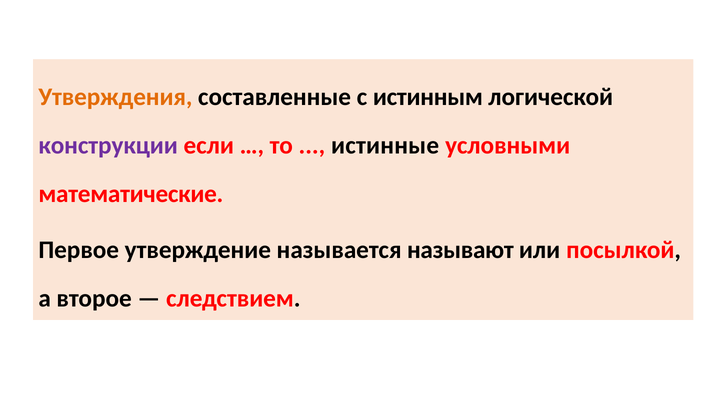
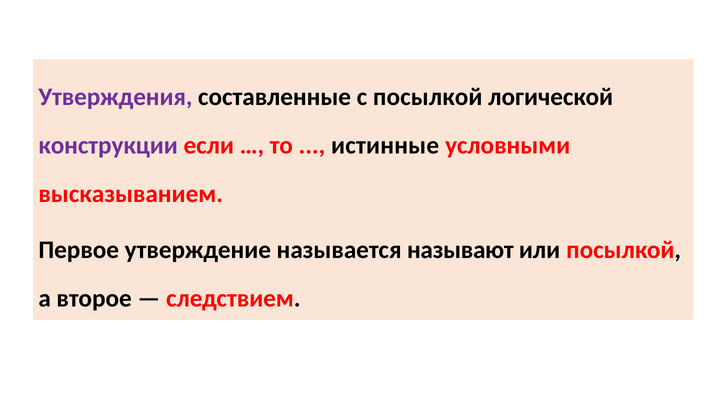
Утверждения colour: orange -> purple
с истинным: истинным -> посылкой
математические: математические -> высказыванием
